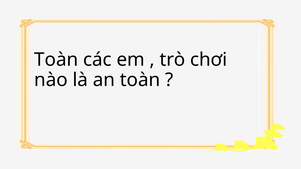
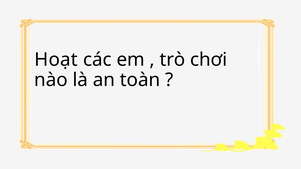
Toàn at (56, 60): Toàn -> Hoạt
